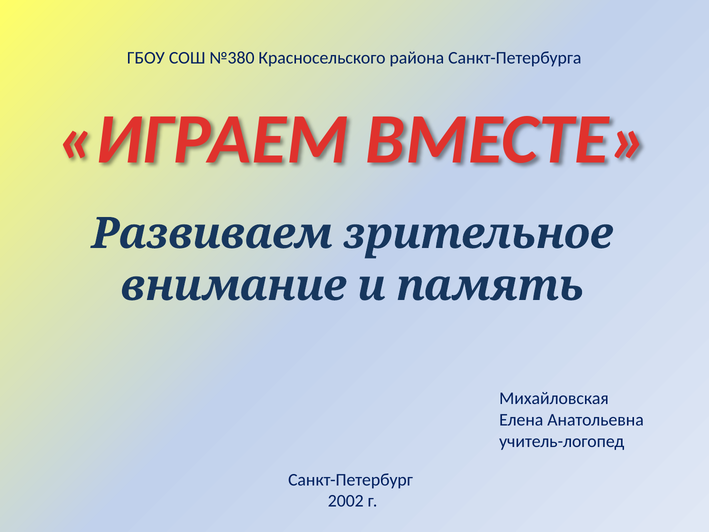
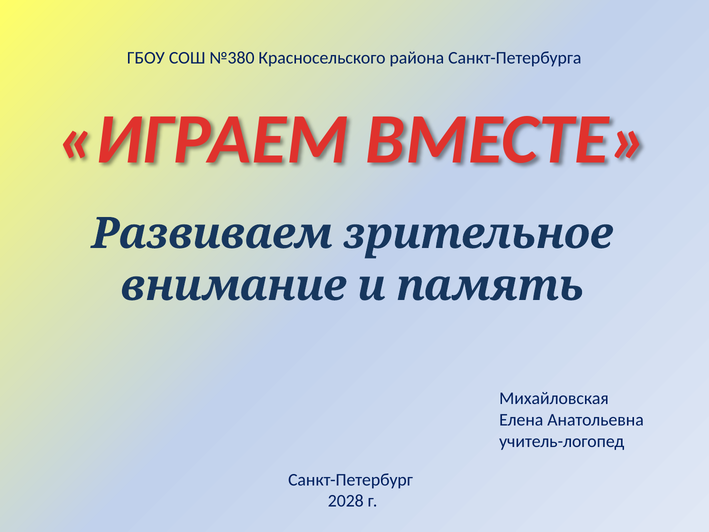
2002: 2002 -> 2028
